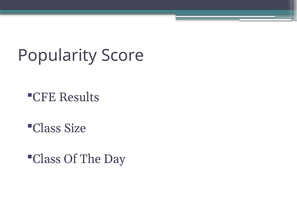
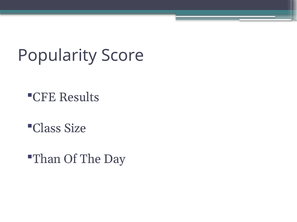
Class at (47, 160): Class -> Than
